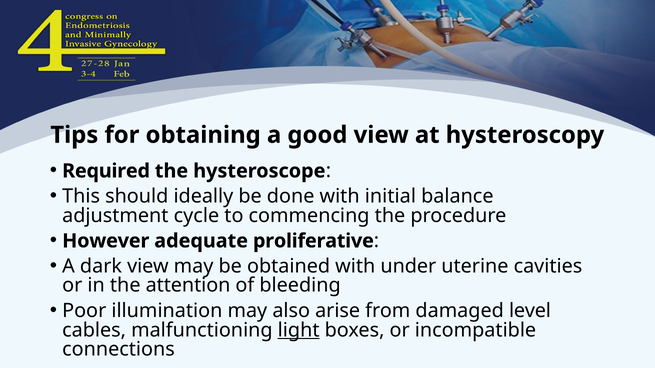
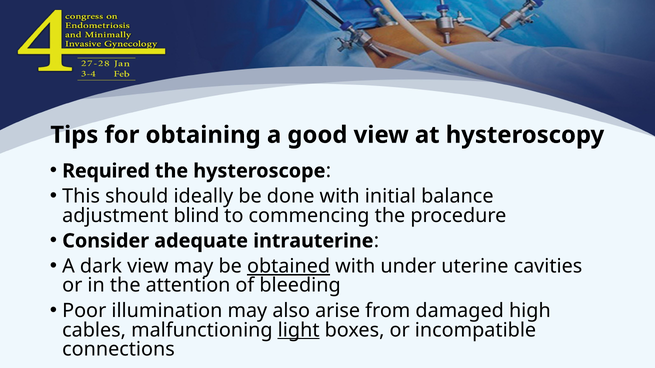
cycle: cycle -> blind
However: However -> Consider
proliferative: proliferative -> intrauterine
obtained underline: none -> present
level: level -> high
